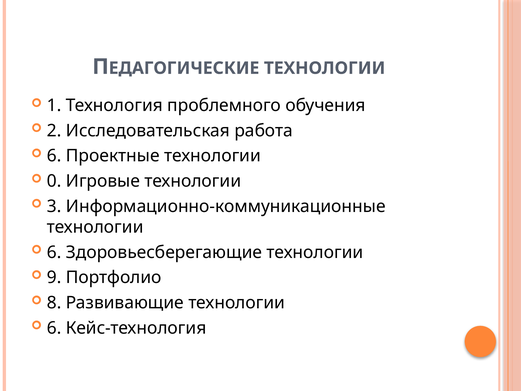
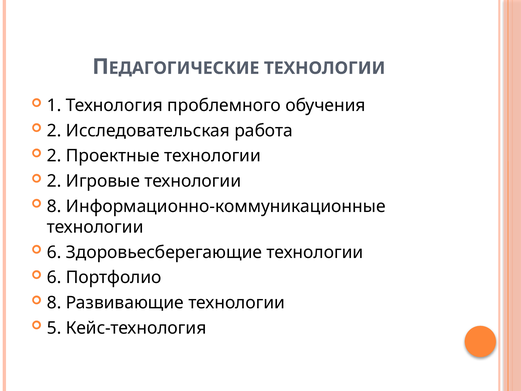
6 at (54, 156): 6 -> 2
0 at (54, 181): 0 -> 2
3 at (54, 206): 3 -> 8
9 at (54, 277): 9 -> 6
6 at (54, 328): 6 -> 5
